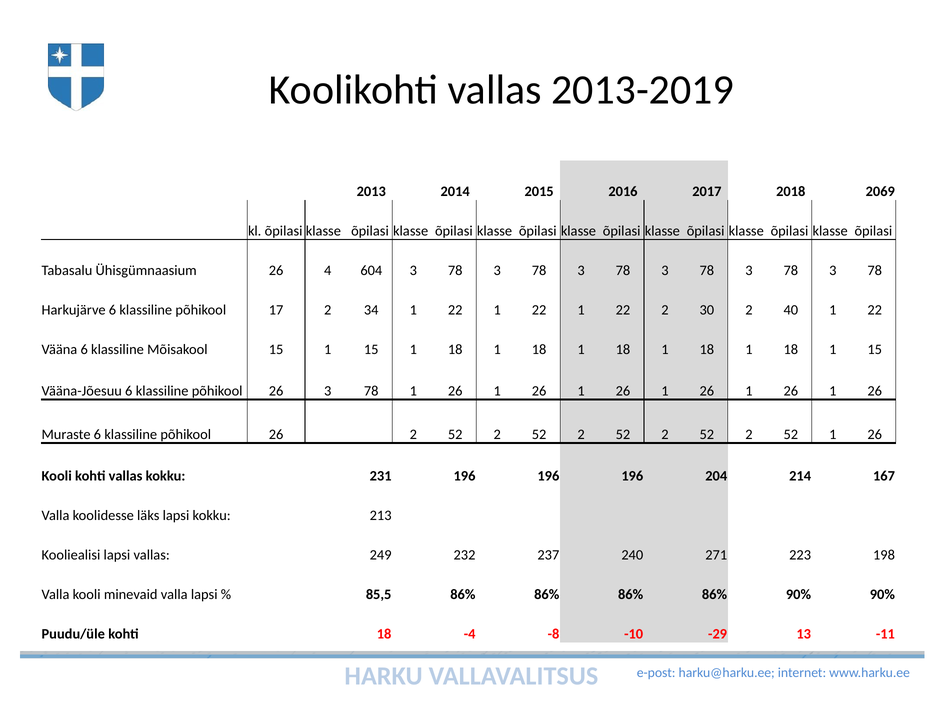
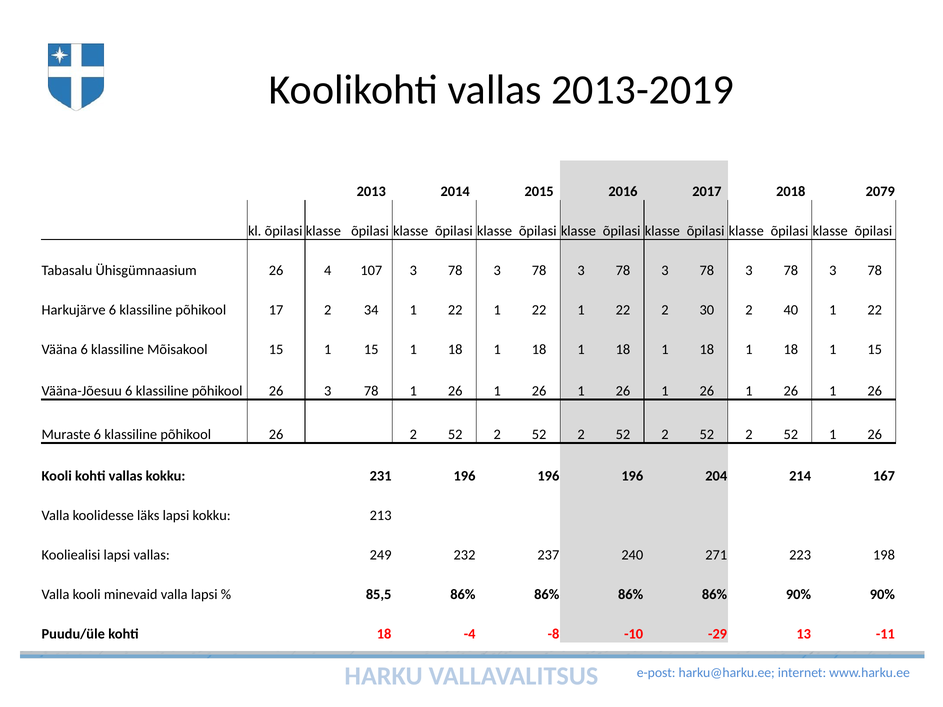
2069: 2069 -> 2079
604: 604 -> 107
